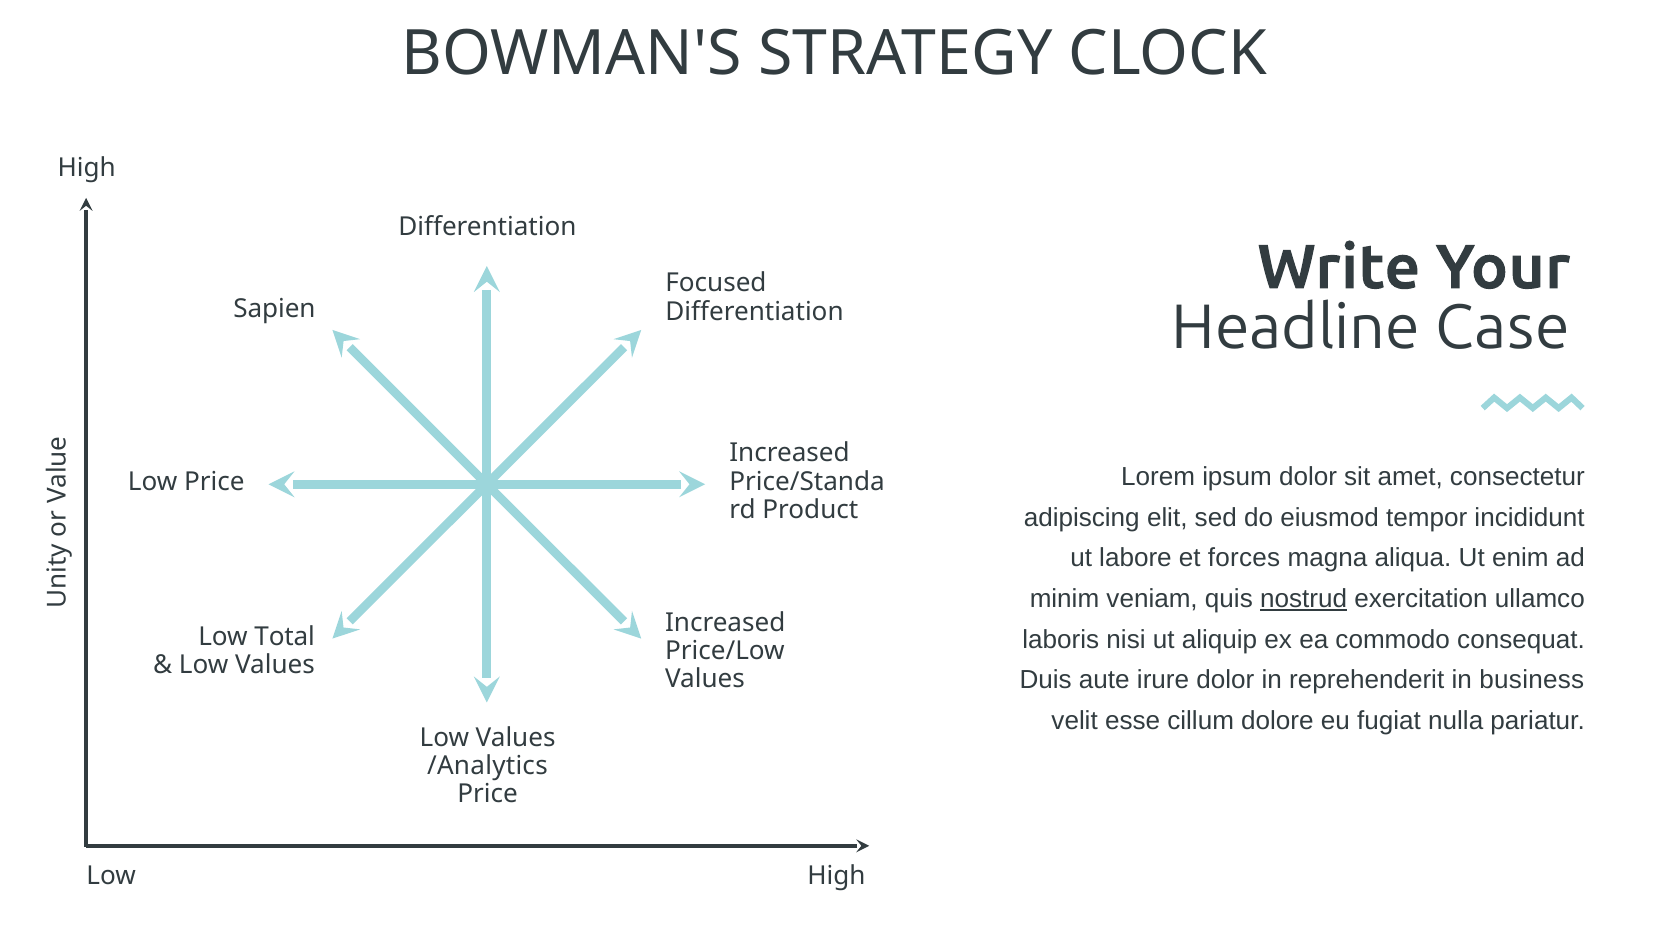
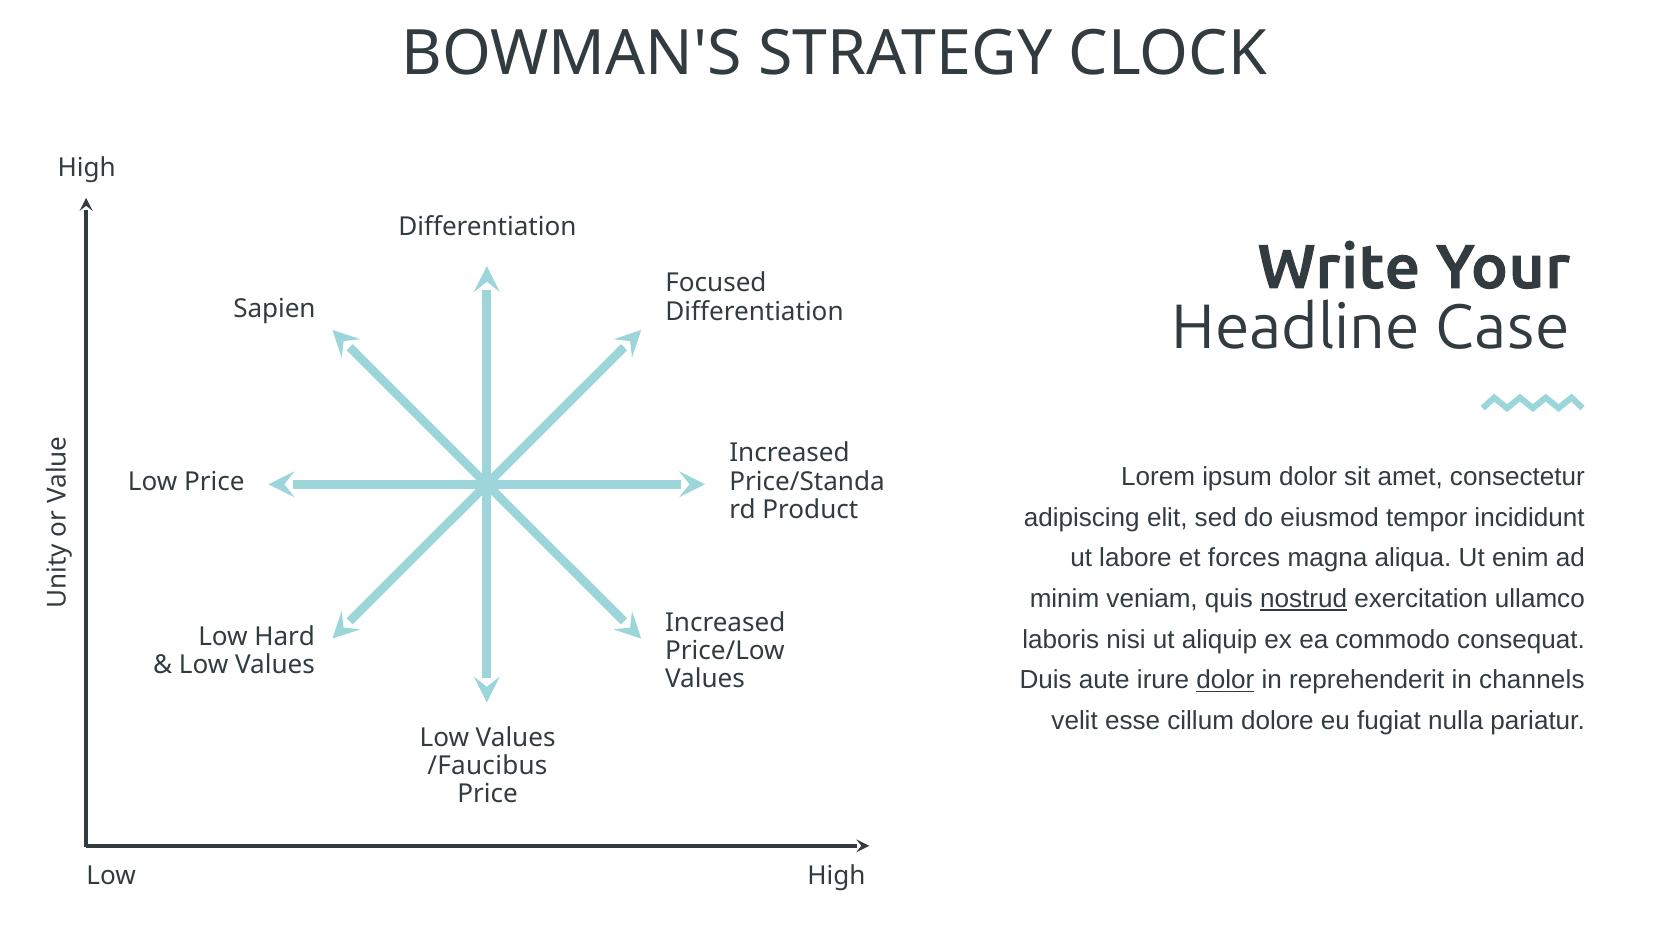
Total: Total -> Hard
dolor at (1225, 681) underline: none -> present
business: business -> channels
/Analytics: /Analytics -> /Faucibus
